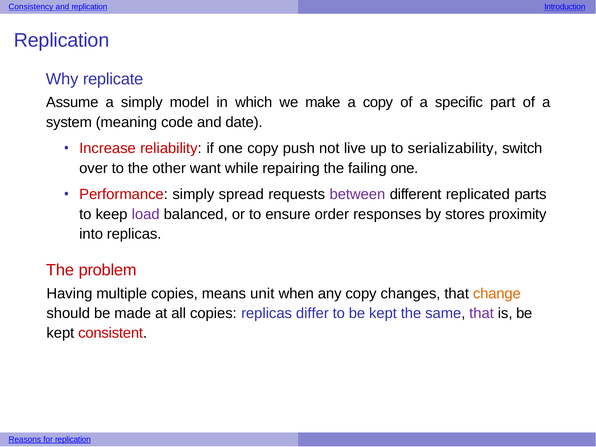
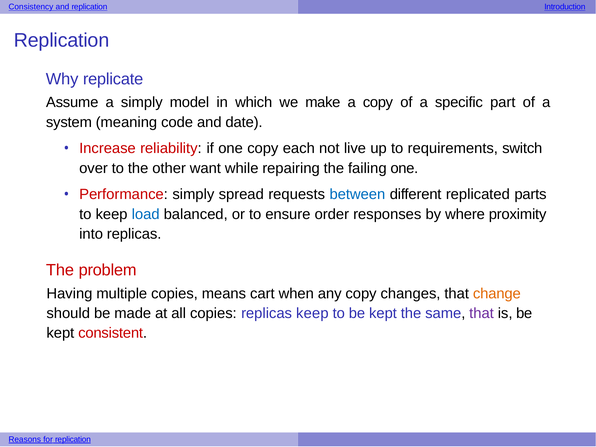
push: push -> each
serializability: serializability -> requirements
between colour: purple -> blue
load colour: purple -> blue
stores: stores -> where
unit: unit -> cart
replicas differ: differ -> keep
